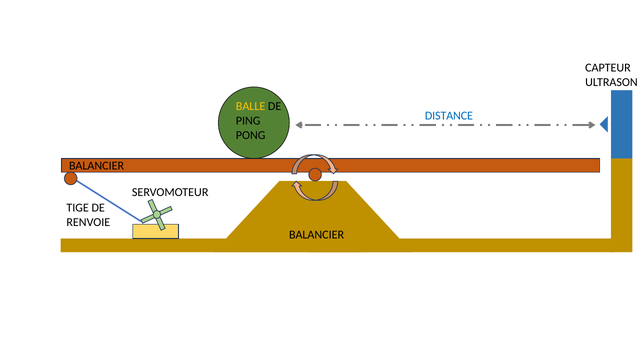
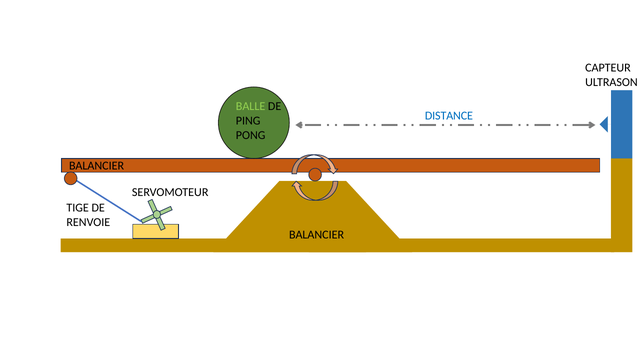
BALLE colour: yellow -> light green
